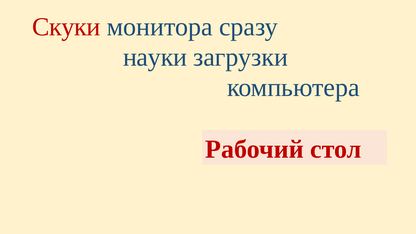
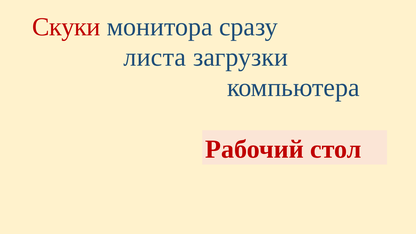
науки: науки -> листа
